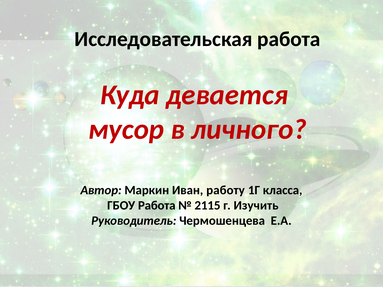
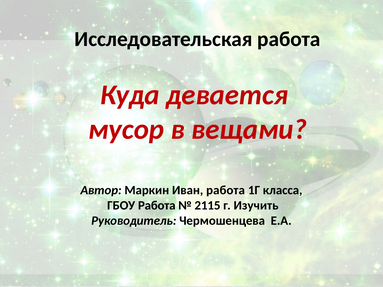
личного: личного -> вещами
Иван работу: работу -> работа
